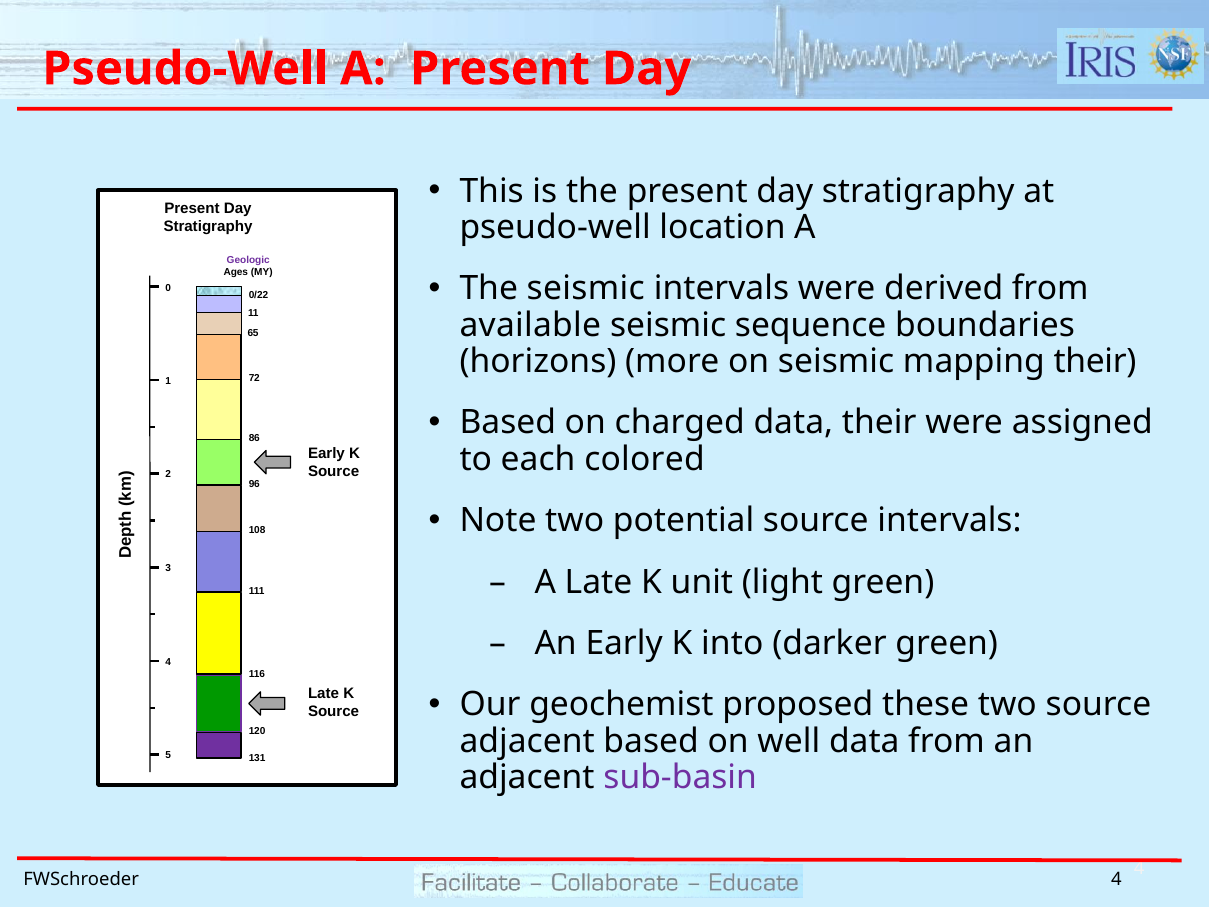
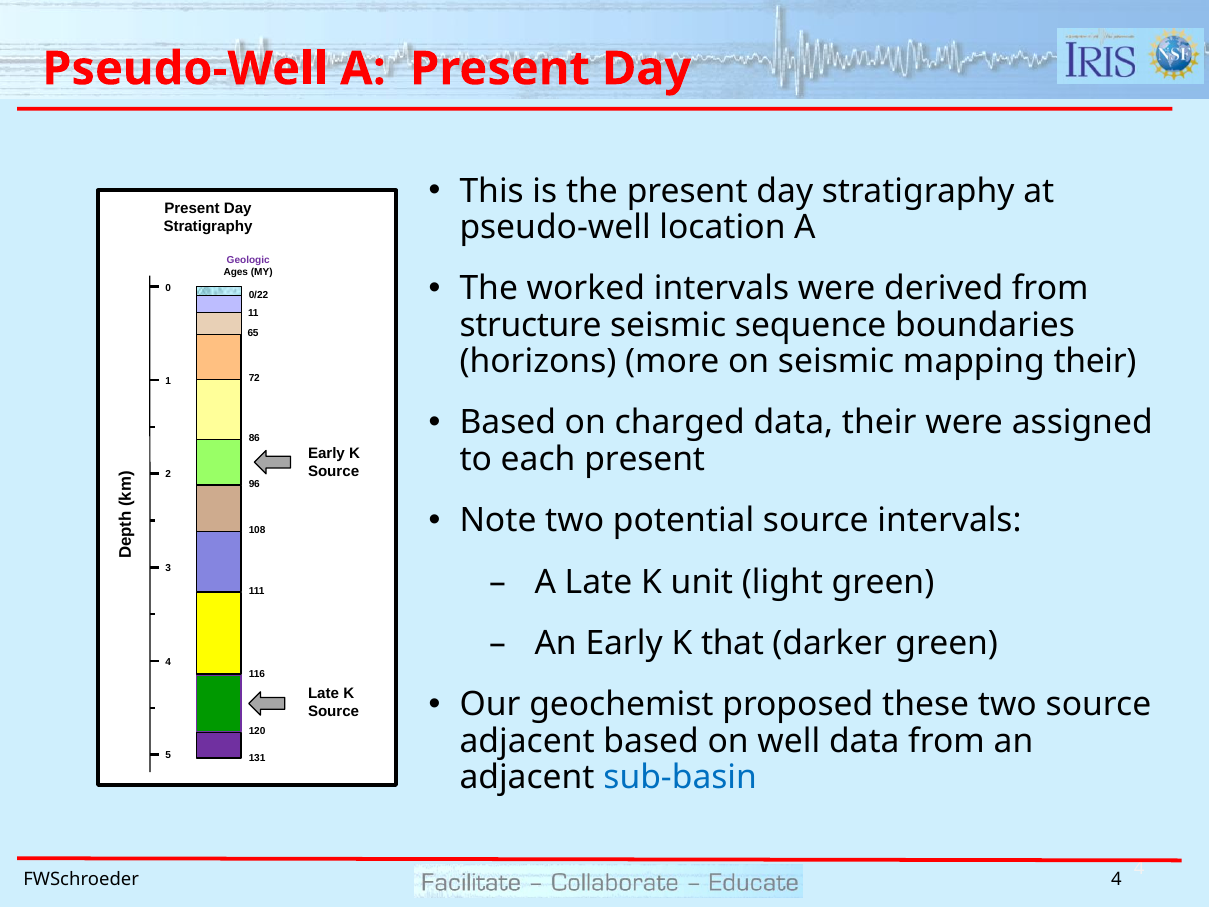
The seismic: seismic -> worked
available: available -> structure
each colored: colored -> present
into: into -> that
sub-basin colour: purple -> blue
